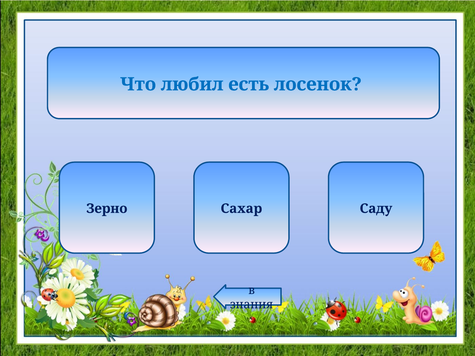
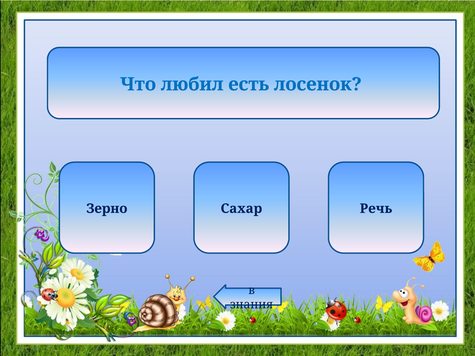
Саду: Саду -> Речь
